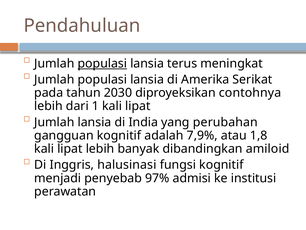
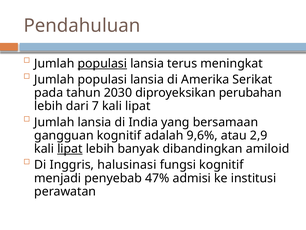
contohnya: contohnya -> perubahan
1: 1 -> 7
perubahan: perubahan -> bersamaan
7,9%: 7,9% -> 9,6%
1,8: 1,8 -> 2,9
lipat at (70, 149) underline: none -> present
97%: 97% -> 47%
